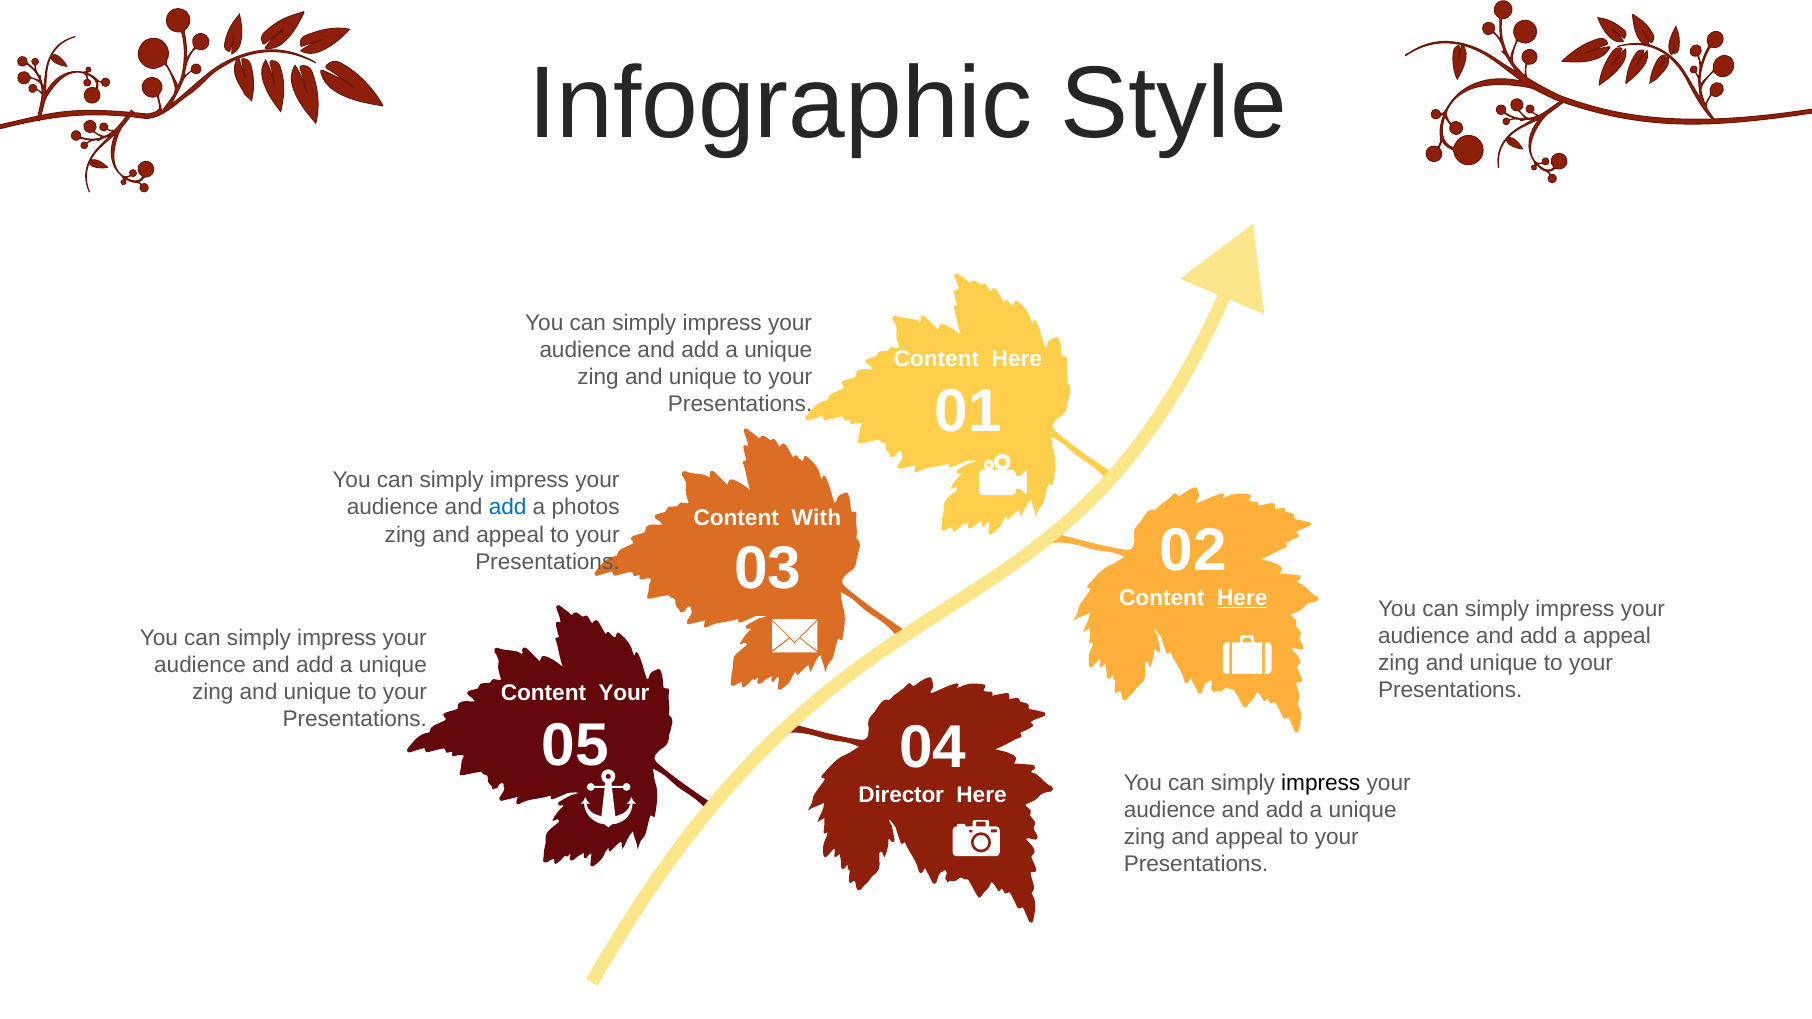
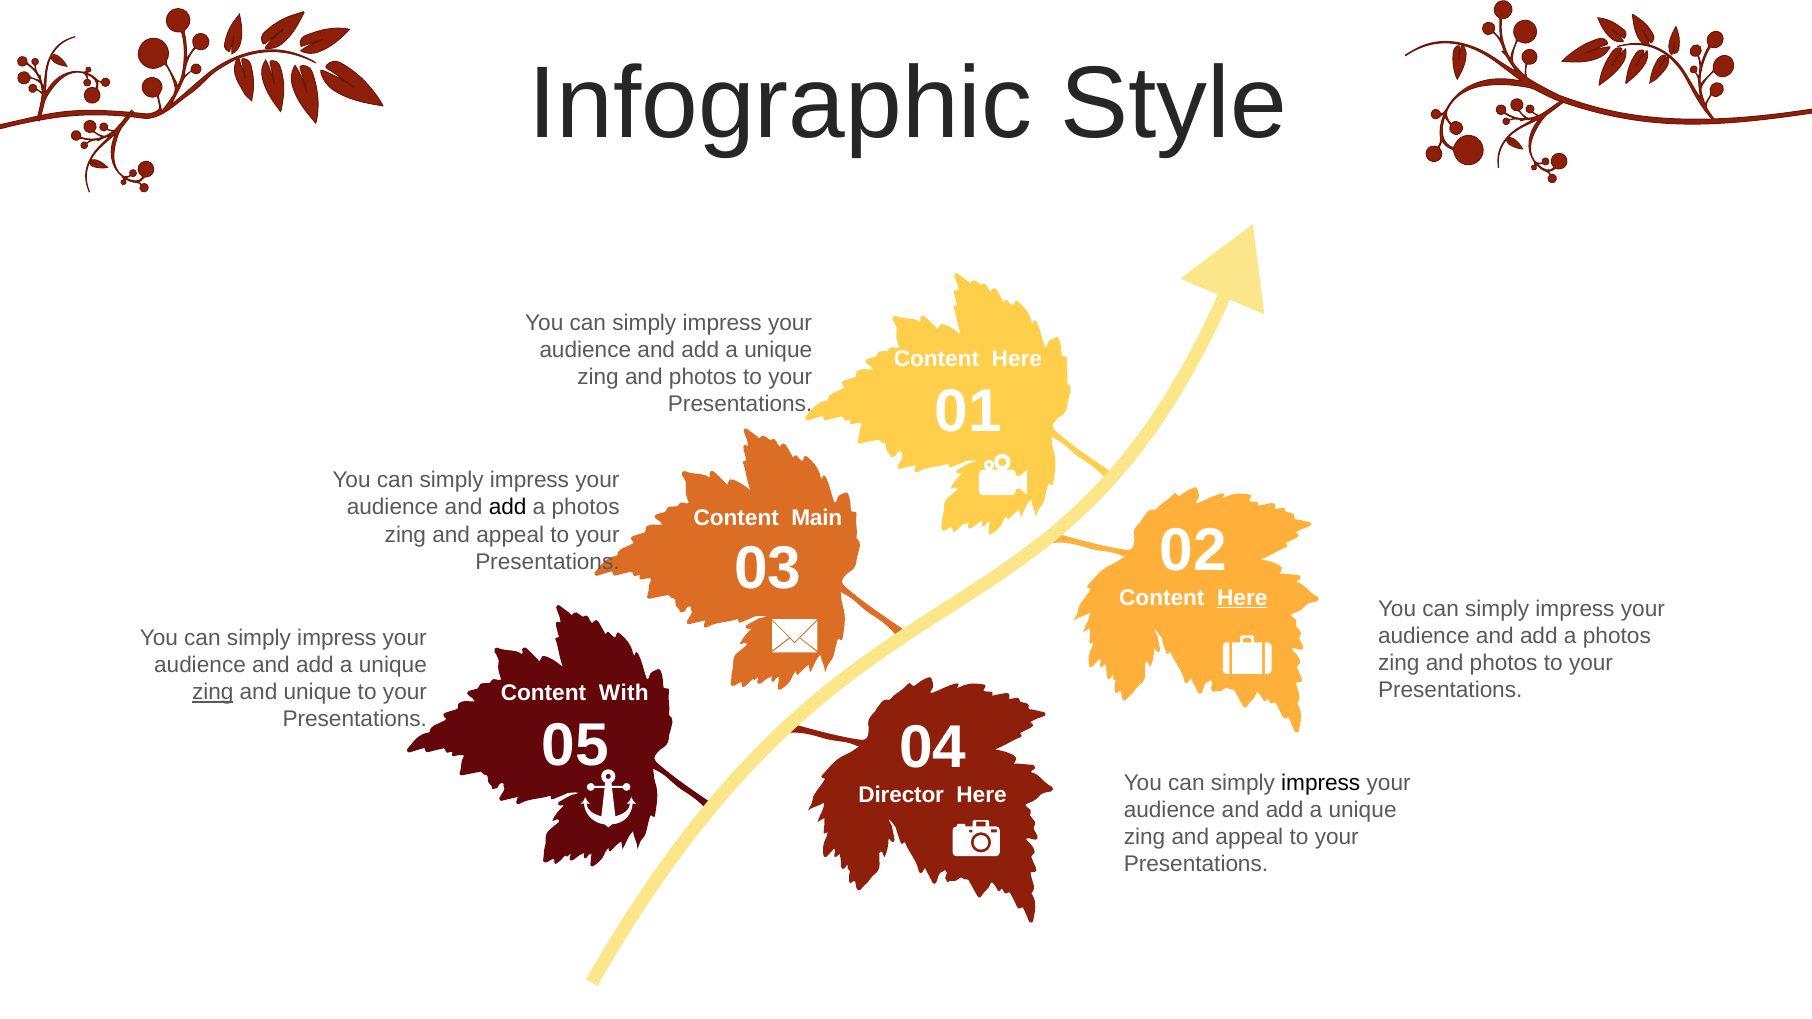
unique at (703, 377): unique -> photos
add at (508, 508) colour: blue -> black
With: With -> Main
appeal at (1617, 636): appeal -> photos
unique at (1504, 663): unique -> photos
zing at (213, 692) underline: none -> present
Content Your: Your -> With
